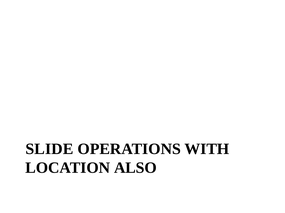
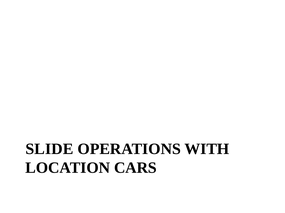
ALSO: ALSO -> CARS
